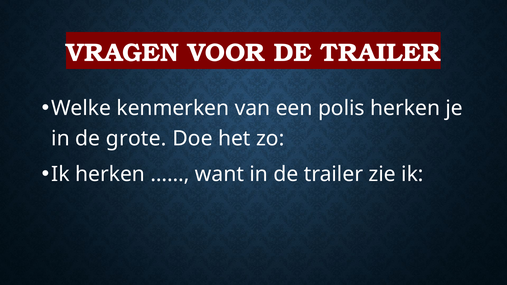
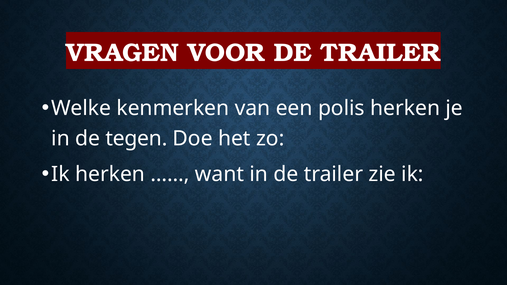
grote: grote -> tegen
